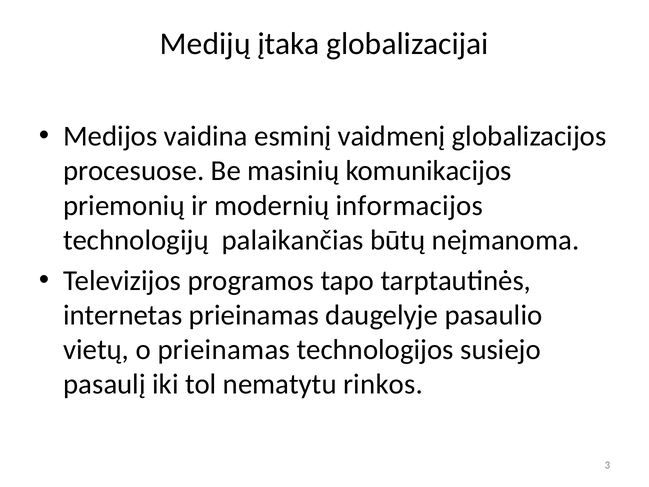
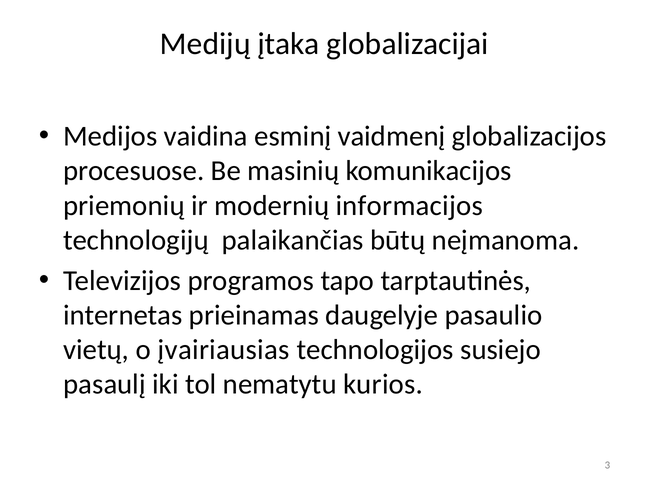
o prieinamas: prieinamas -> įvairiausias
rinkos: rinkos -> kurios
